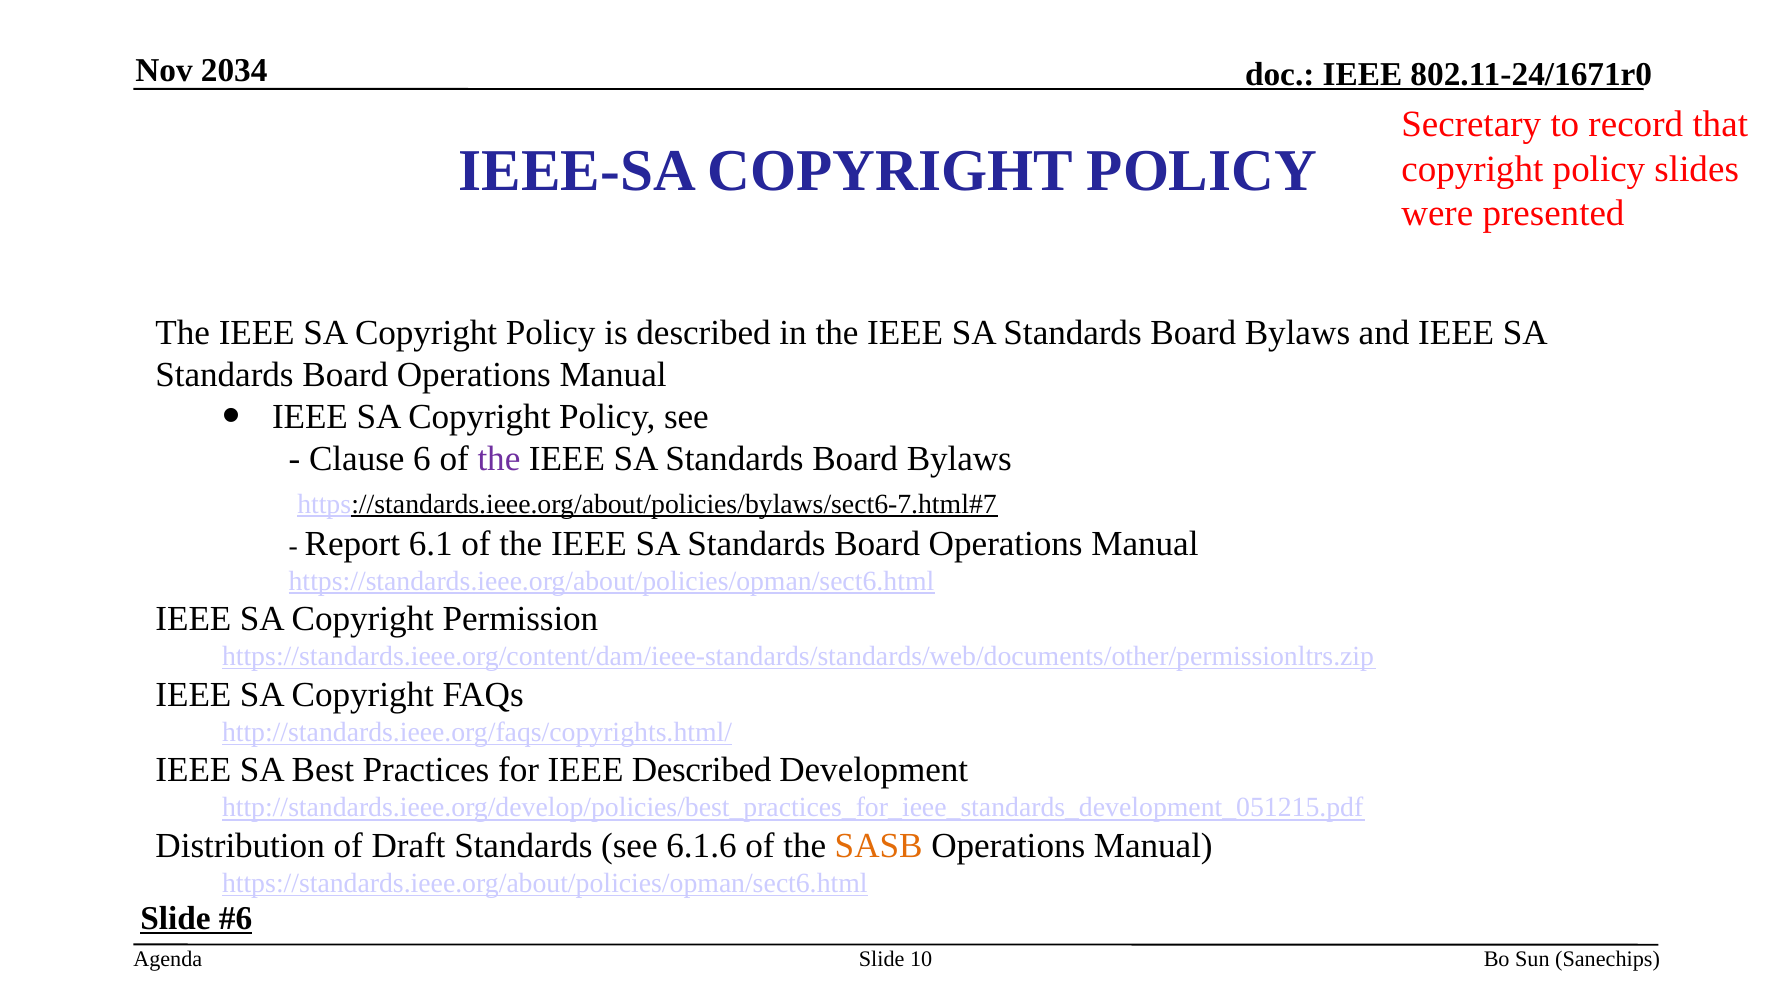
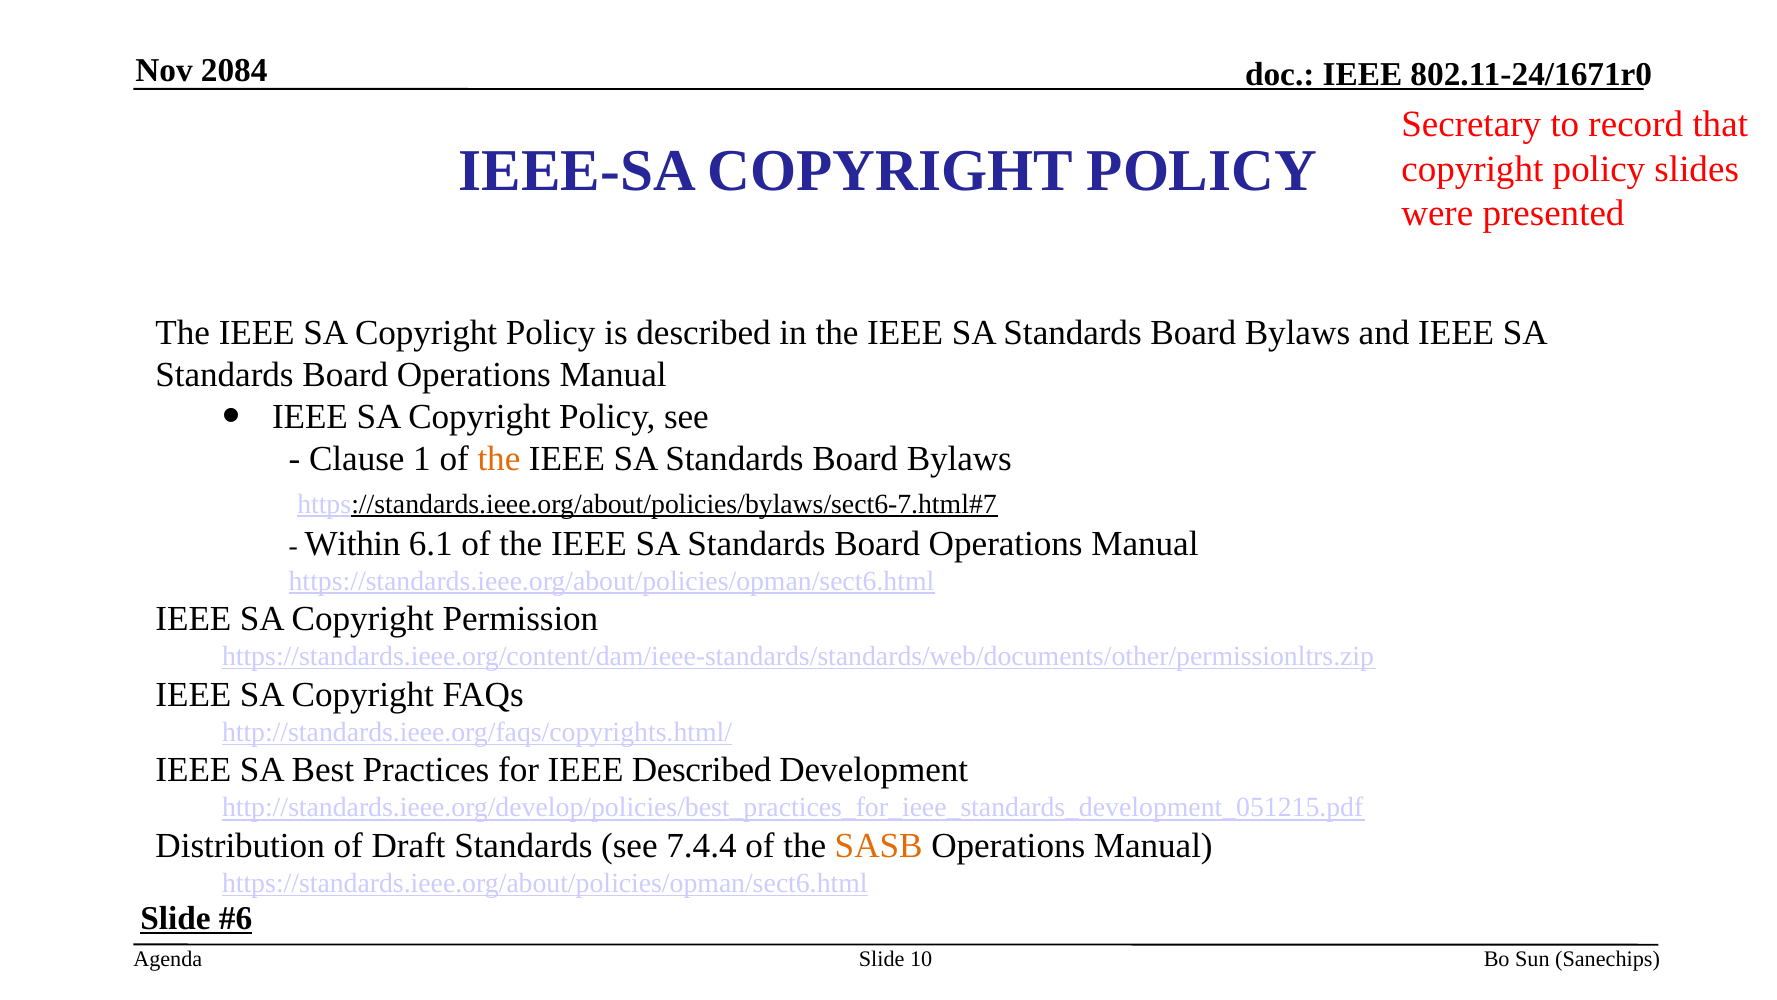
2034: 2034 -> 2084
6: 6 -> 1
the at (499, 459) colour: purple -> orange
Report: Report -> Within
6.1.6: 6.1.6 -> 7.4.4
